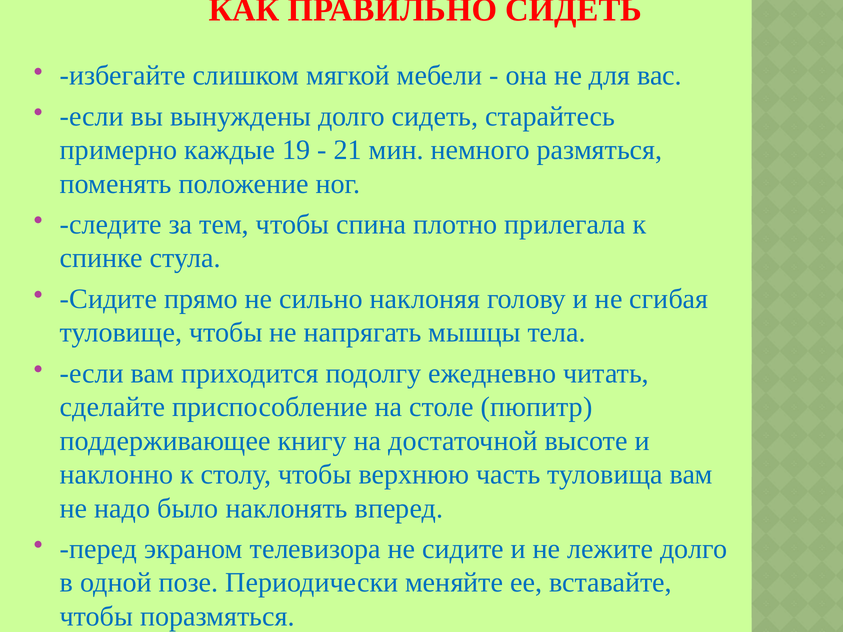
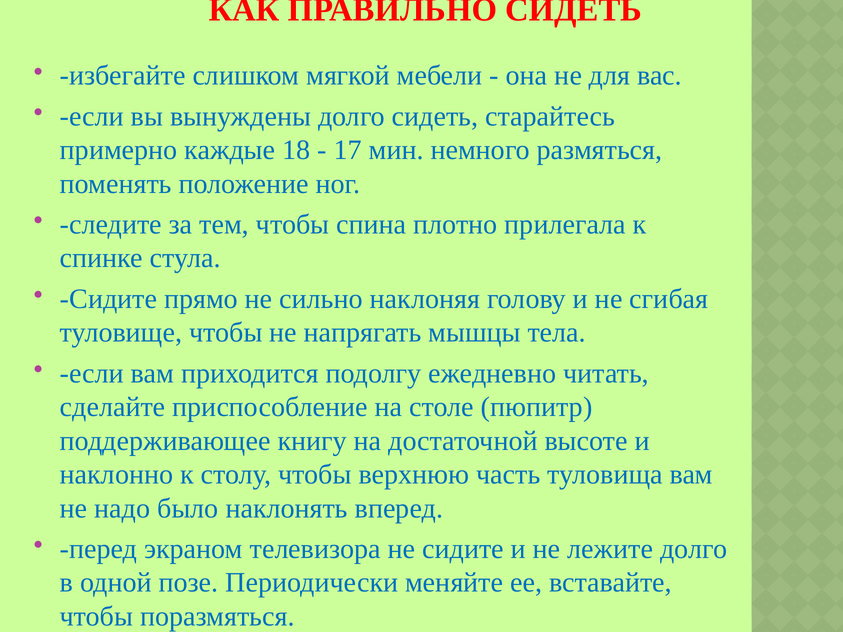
19: 19 -> 18
21: 21 -> 17
